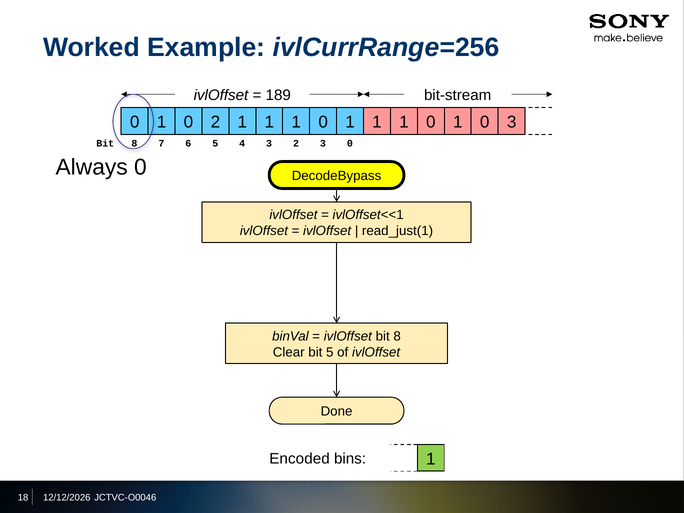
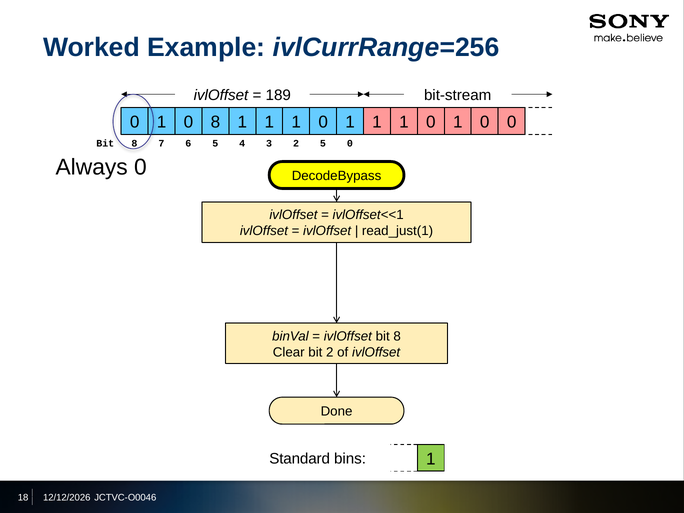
1 0 2: 2 -> 8
0 3: 3 -> 0
2 3: 3 -> 5
bit 5: 5 -> 2
Encoded: Encoded -> Standard
